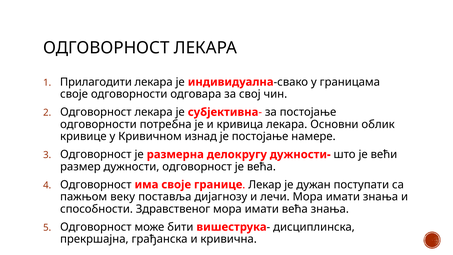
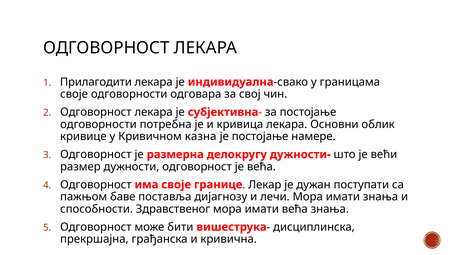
изнад: изнад -> казна
веку: веку -> баве
